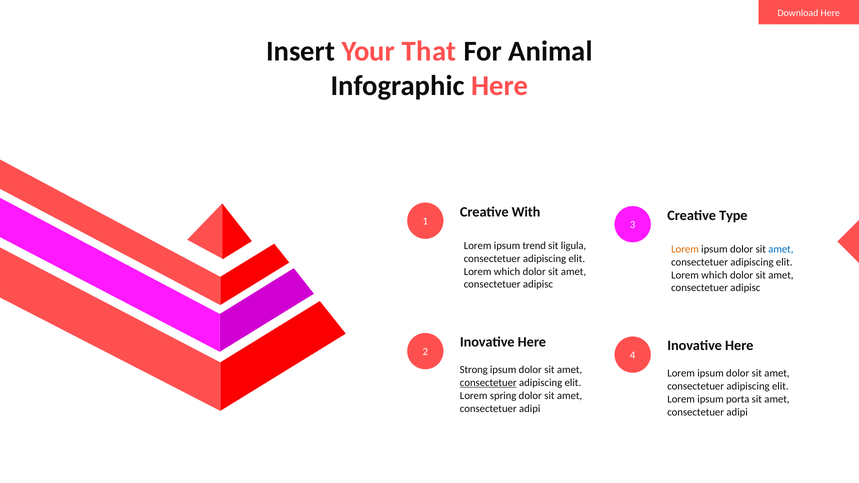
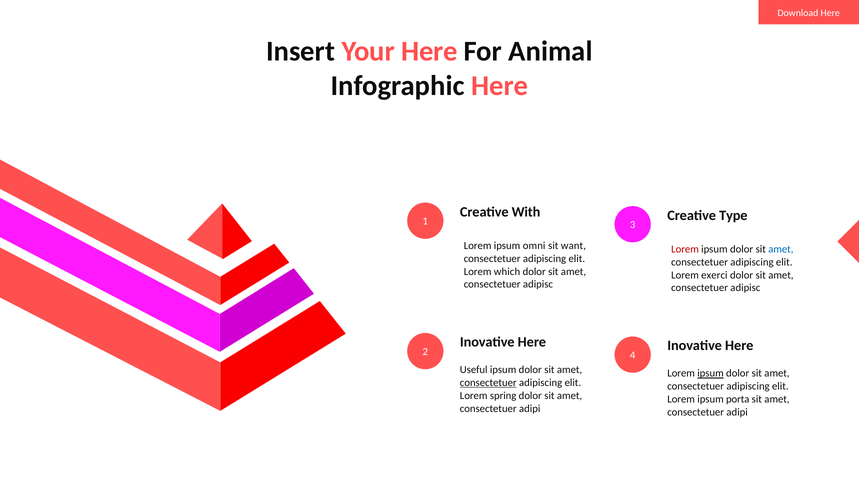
Your That: That -> Here
trend: trend -> omni
ligula: ligula -> want
Lorem at (685, 249) colour: orange -> red
which at (714, 275): which -> exerci
Strong: Strong -> Useful
ipsum at (711, 373) underline: none -> present
